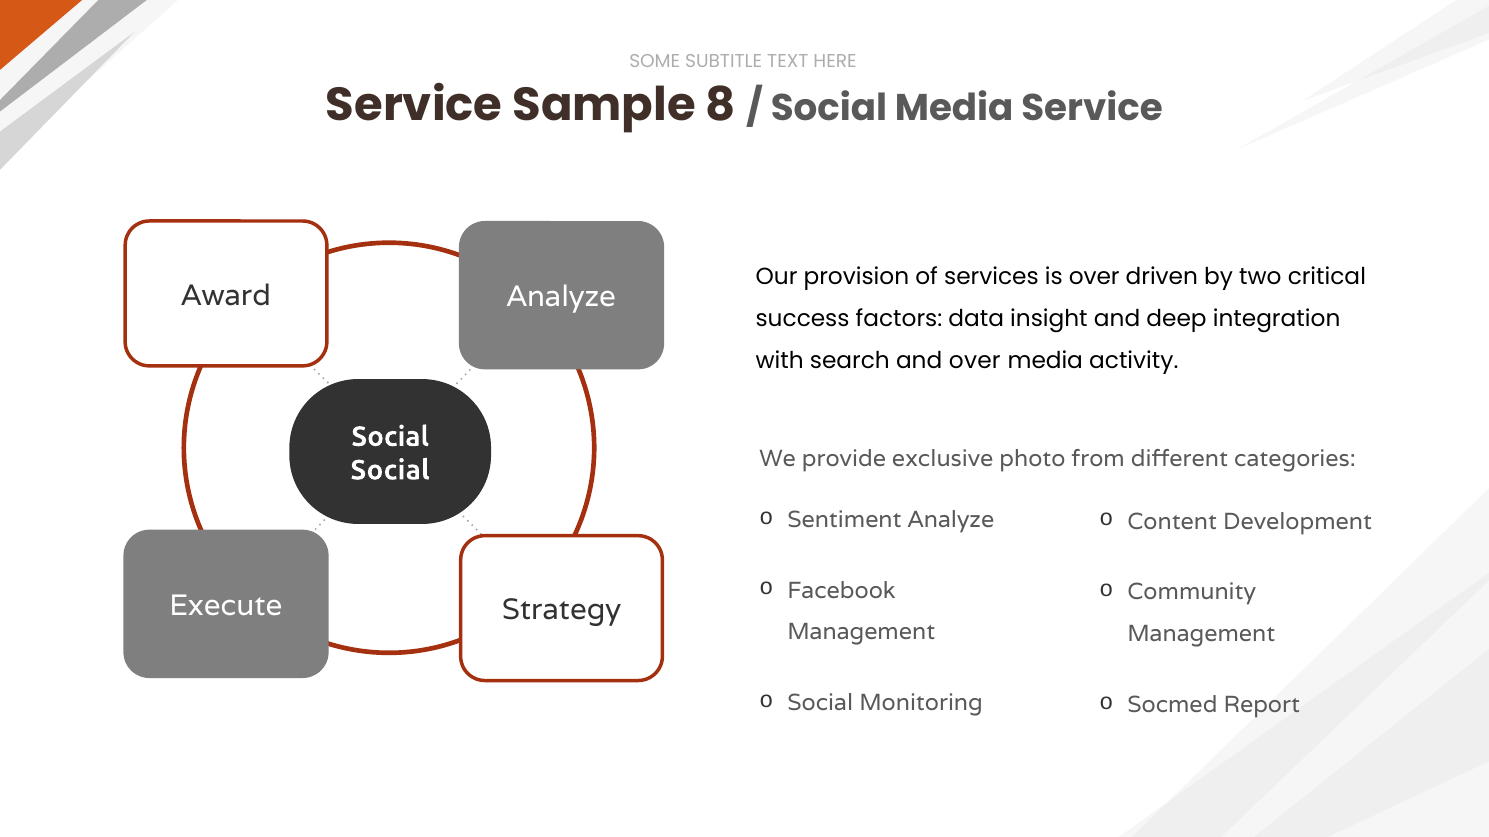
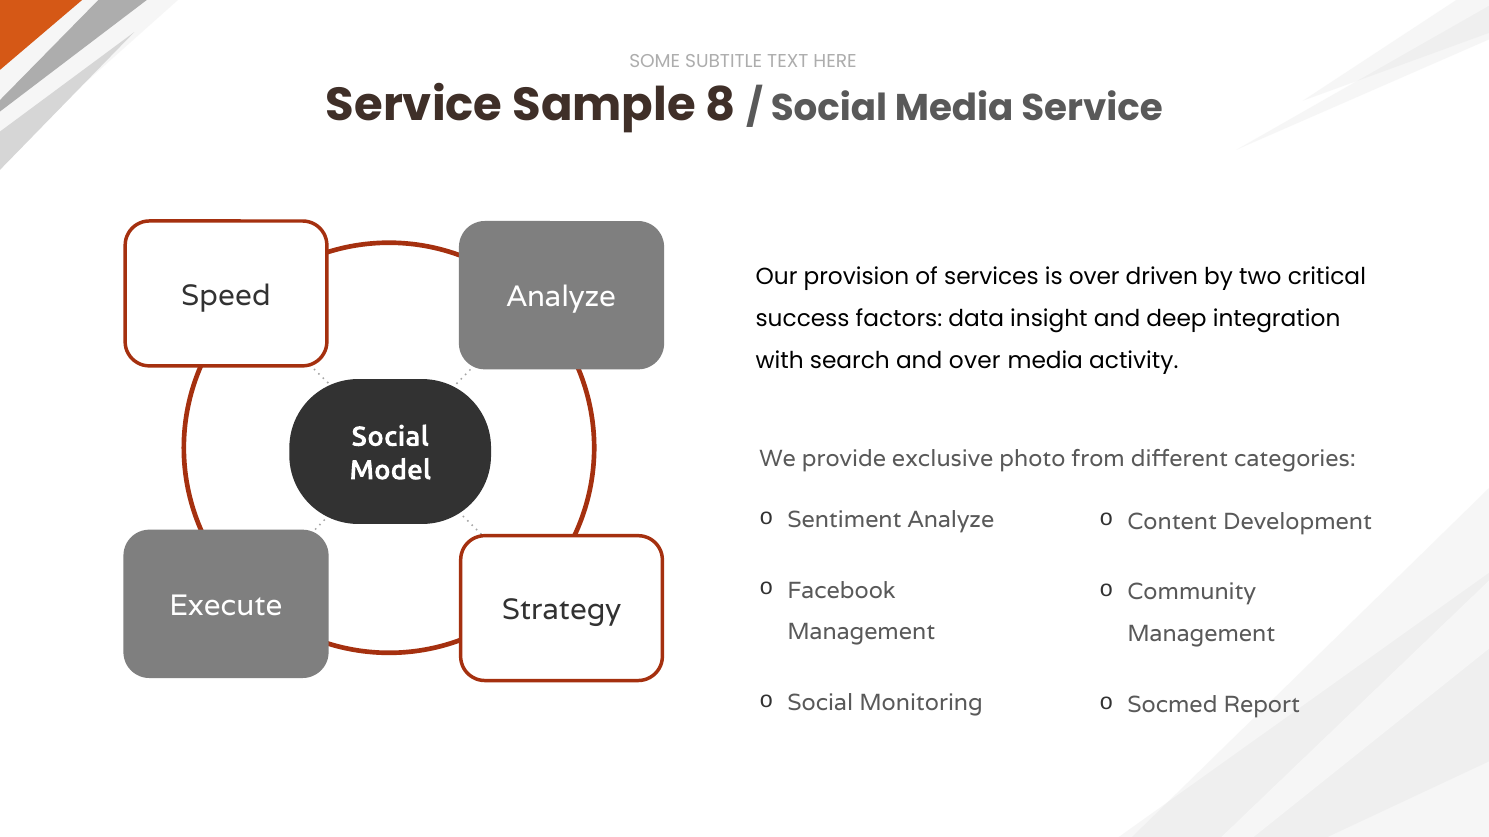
Award: Award -> Speed
Social at (390, 471): Social -> Model
